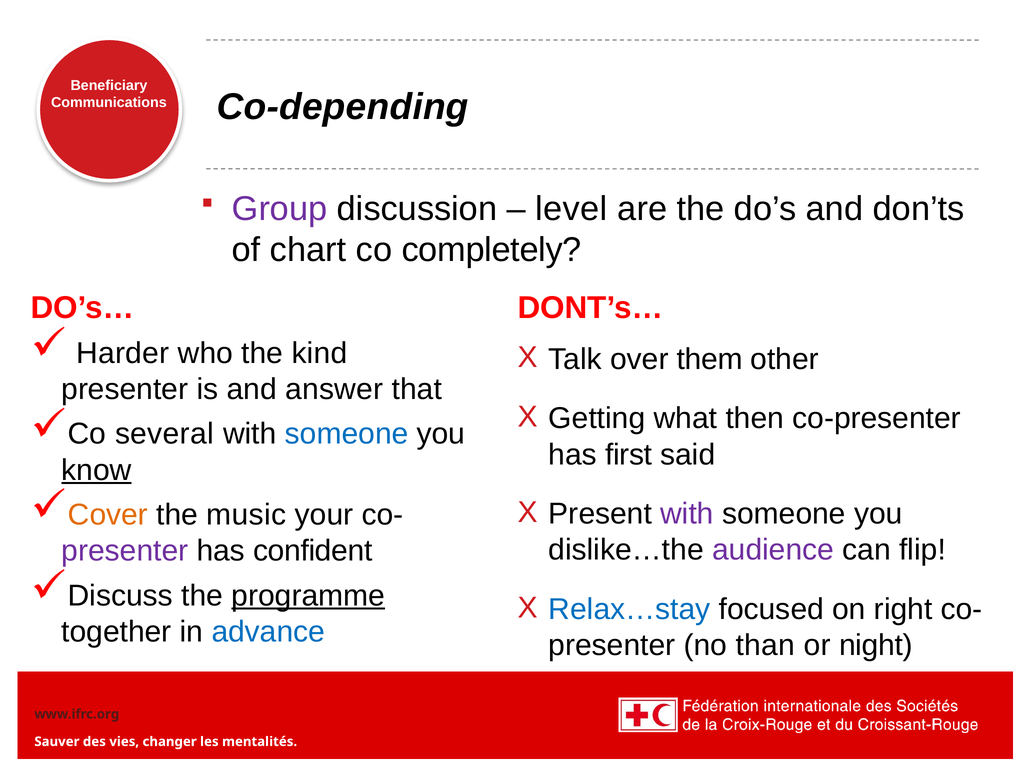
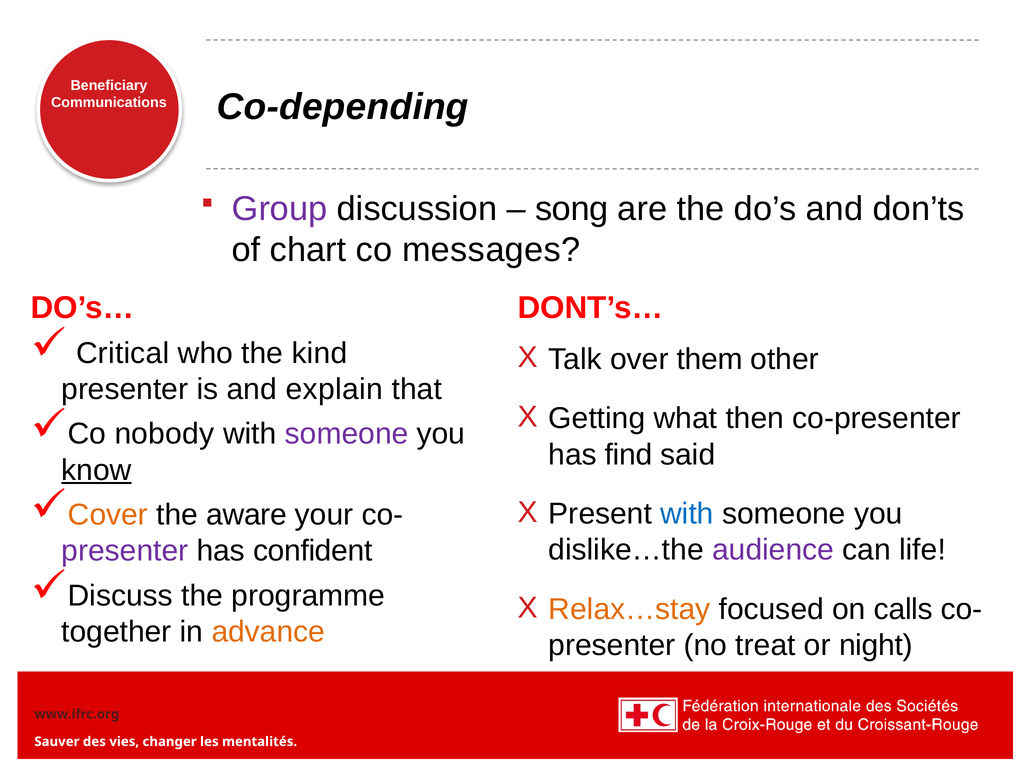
level: level -> song
completely: completely -> messages
Harder: Harder -> Critical
answer: answer -> explain
several: several -> nobody
someone at (347, 434) colour: blue -> purple
first: first -> find
music: music -> aware
with at (687, 513) colour: purple -> blue
flip: flip -> life
programme underline: present -> none
Relax…stay colour: blue -> orange
right: right -> calls
advance colour: blue -> orange
than: than -> treat
